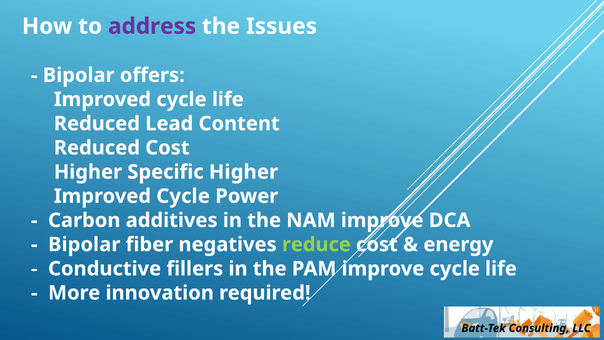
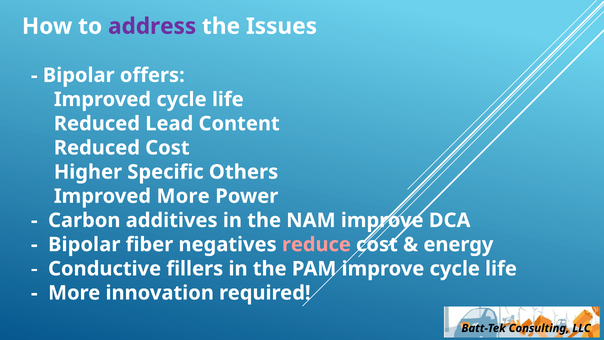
Specific Higher: Higher -> Others
Cycle at (183, 196): Cycle -> More
reduce colour: light green -> pink
